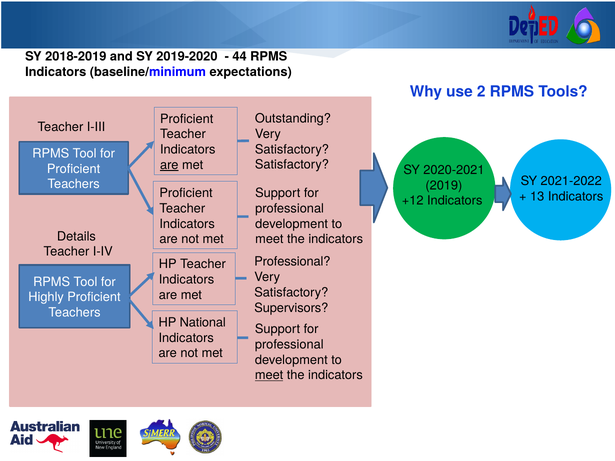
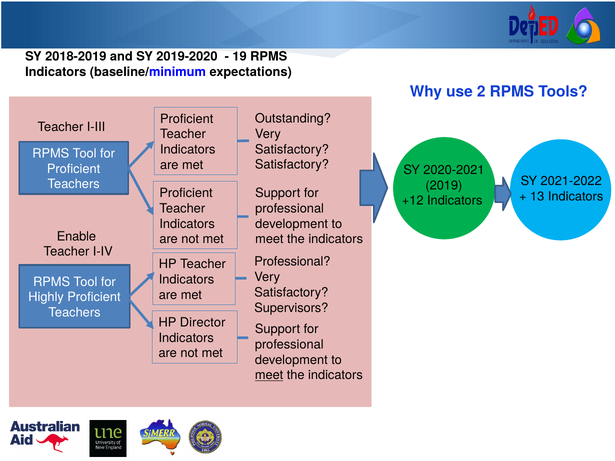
44: 44 -> 19
are at (169, 165) underline: present -> none
Details: Details -> Enable
National: National -> Director
